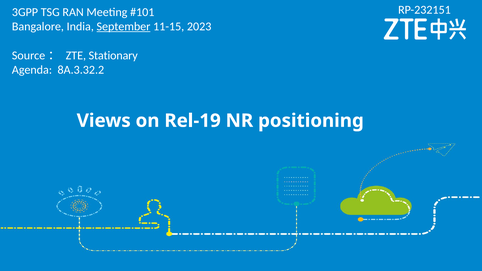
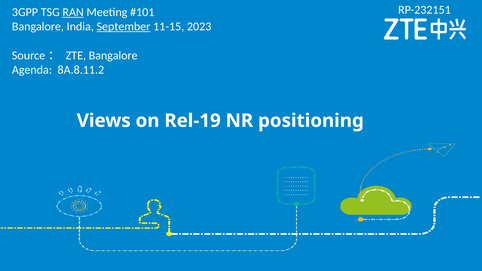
RAN underline: none -> present
ZTE Stationary: Stationary -> Bangalore
8A.3.32.2: 8A.3.32.2 -> 8A.8.11.2
